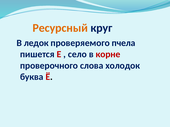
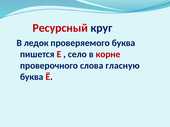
Ресурсный colour: orange -> red
проверяемого пчела: пчела -> буква
холодок: холодок -> гласную
